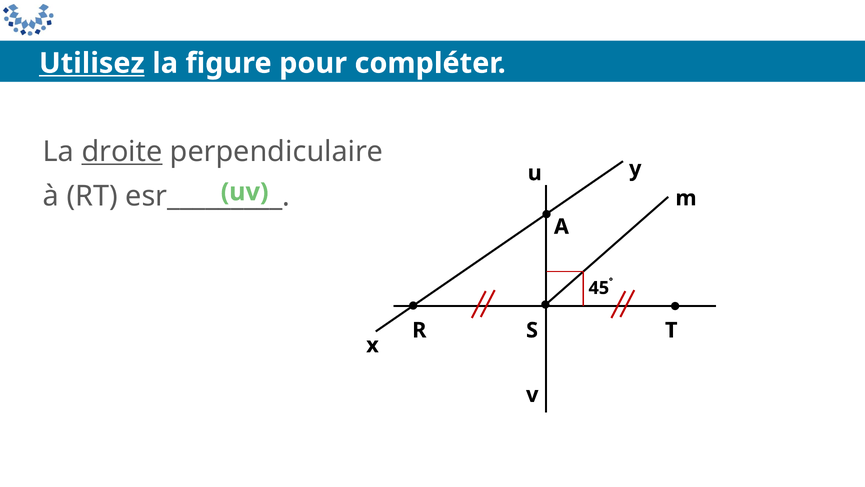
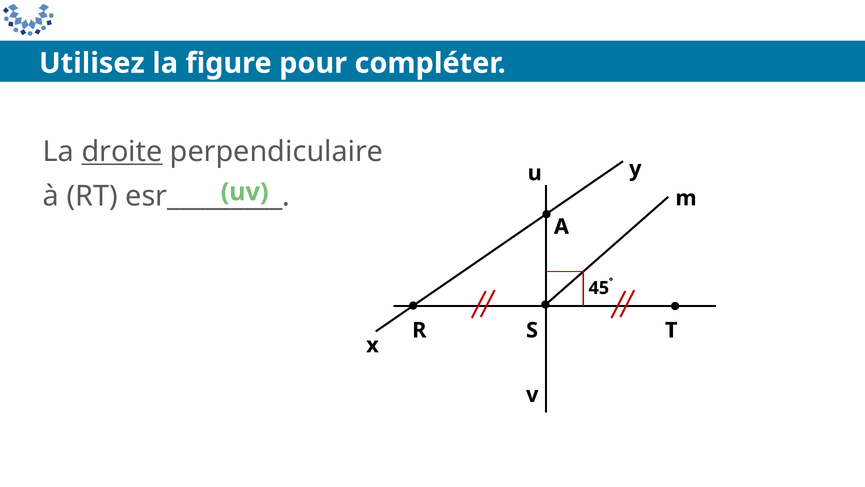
Utilisez underline: present -> none
